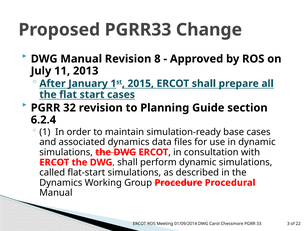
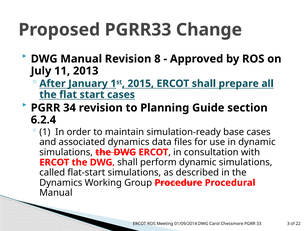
32: 32 -> 34
